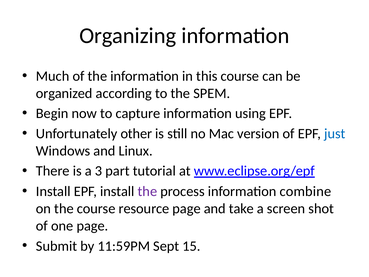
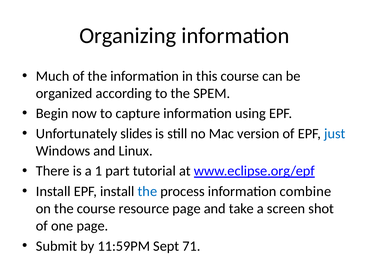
other: other -> slides
3: 3 -> 1
the at (147, 191) colour: purple -> blue
15: 15 -> 71
